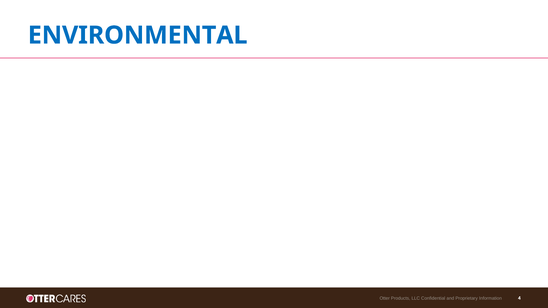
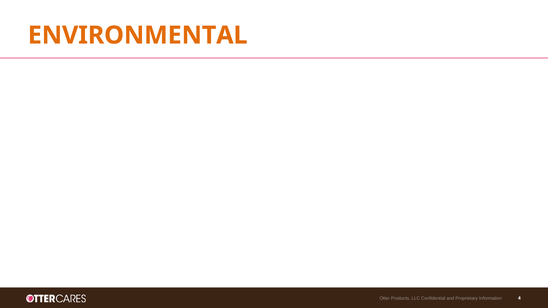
ENVIRONMENTAL colour: blue -> orange
